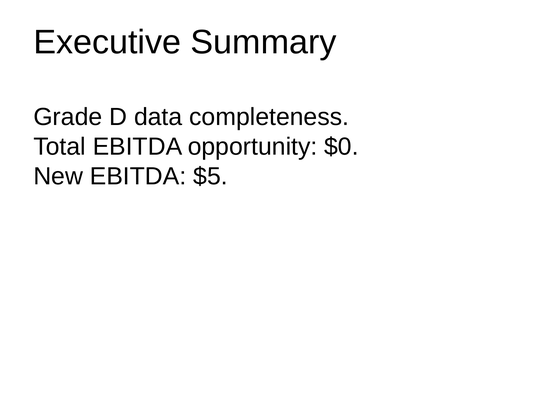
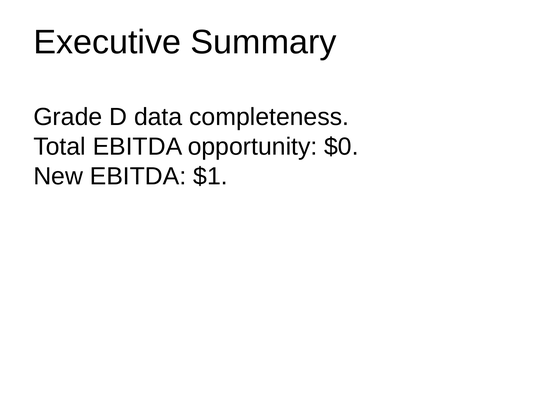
$5: $5 -> $1
